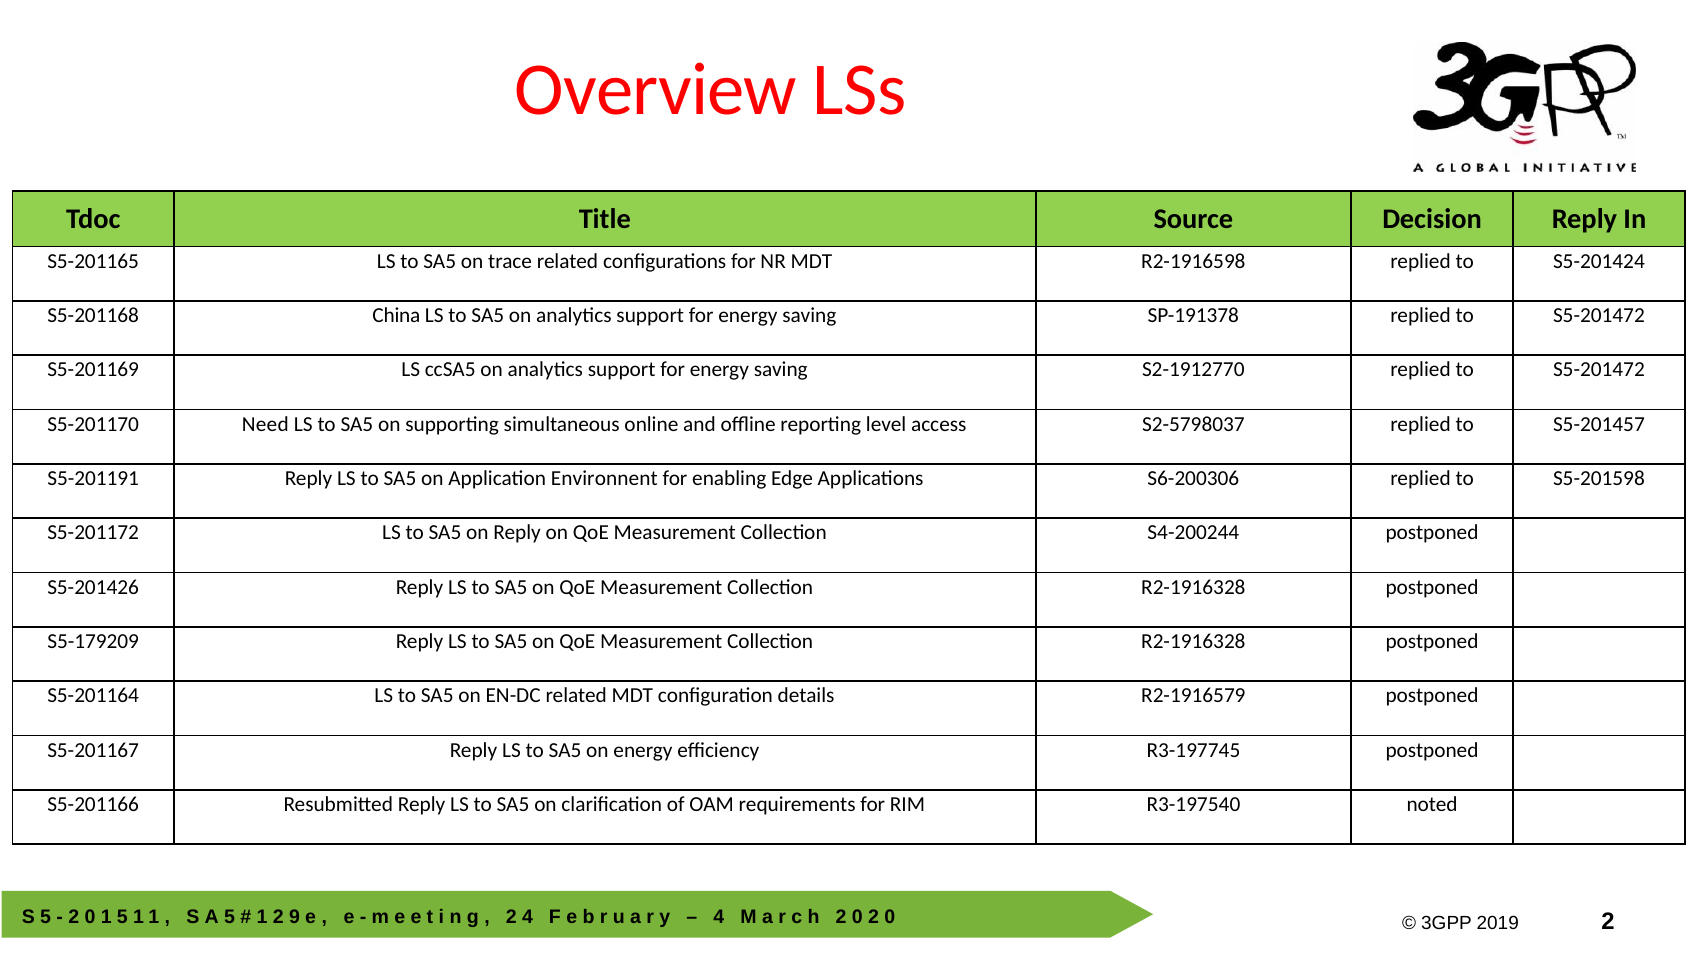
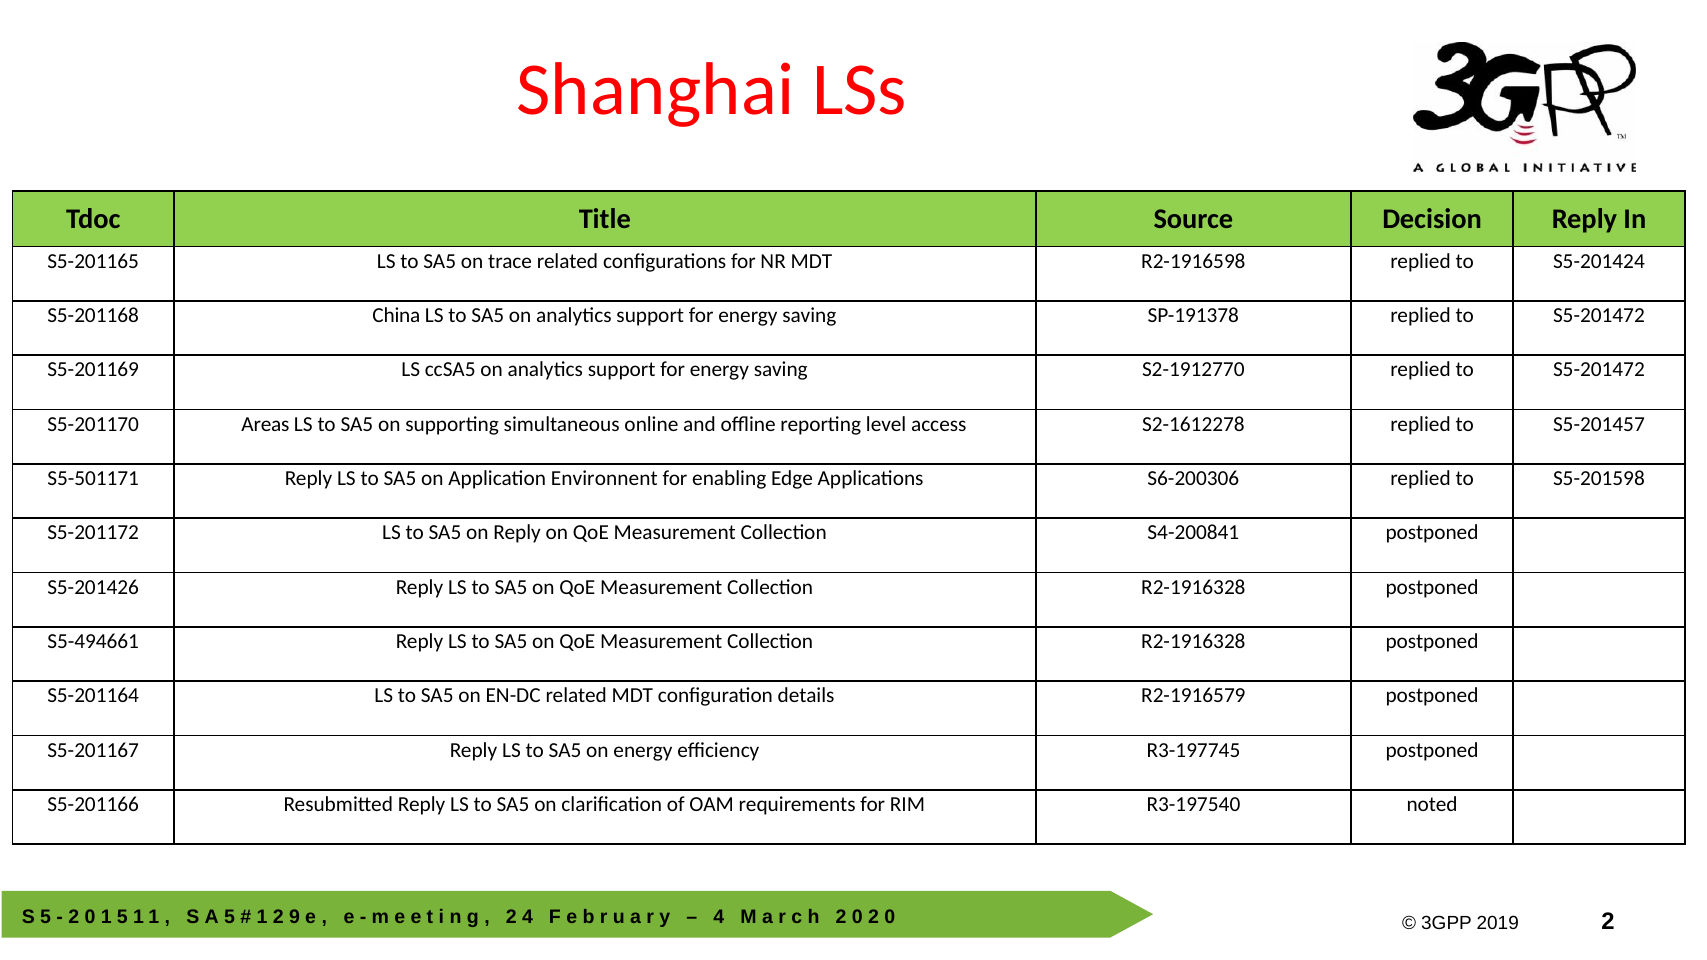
Overview: Overview -> Shanghai
Need: Need -> Areas
S2-5798037: S2-5798037 -> S2-1612278
S5-201191: S5-201191 -> S5-501171
S4-200244: S4-200244 -> S4-200841
S5-179209: S5-179209 -> S5-494661
